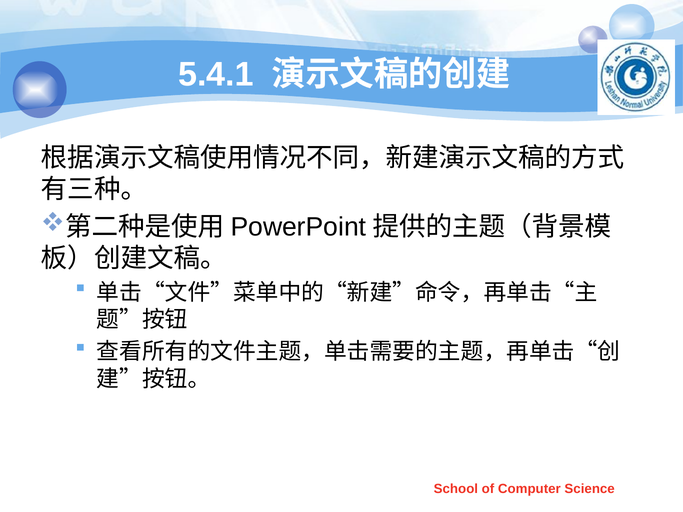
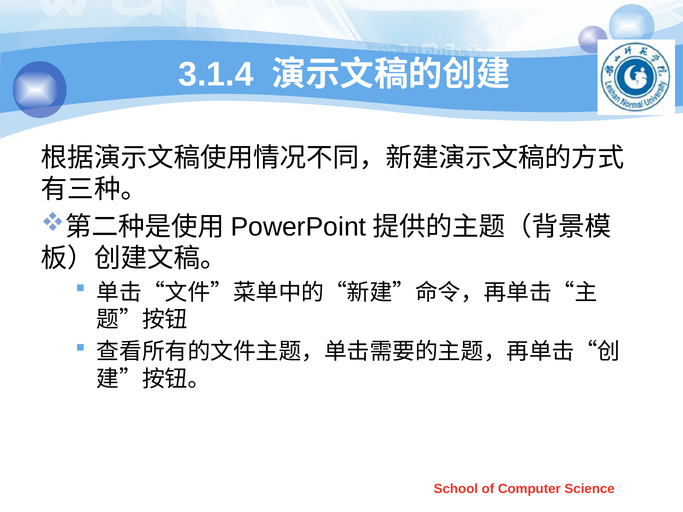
5.4.1: 5.4.1 -> 3.1.4
